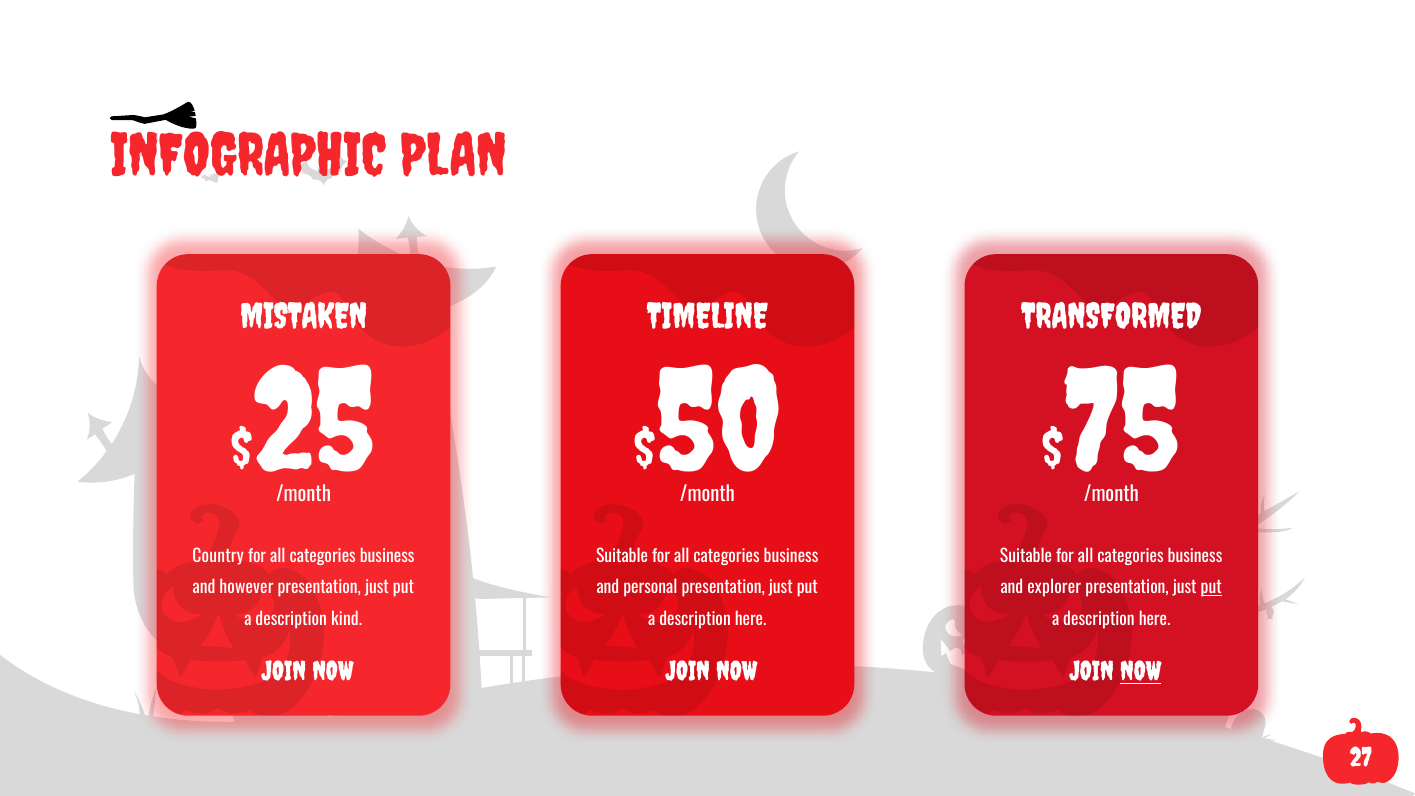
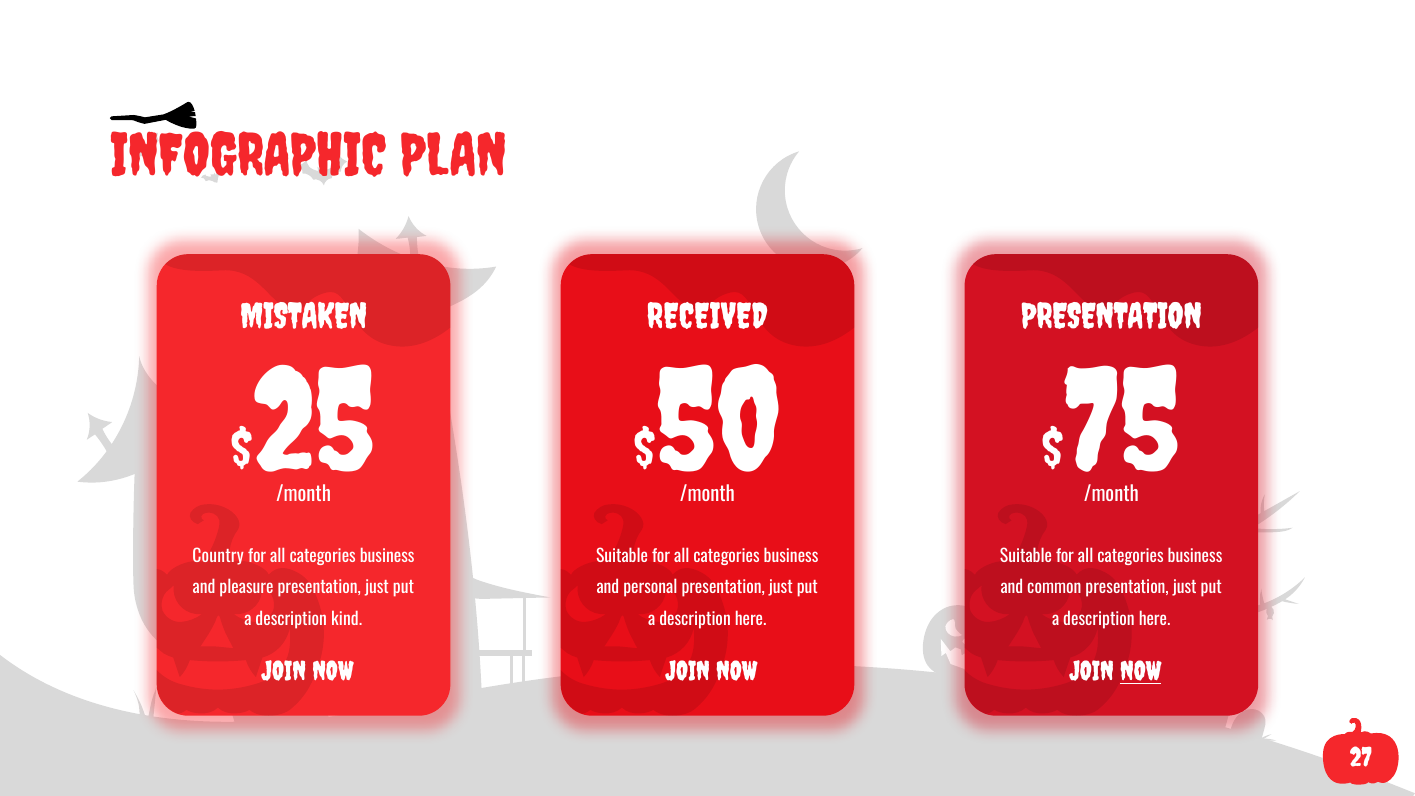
TIMELINE: TIMELINE -> RECEIVED
TRANSFORMED at (1111, 317): TRANSFORMED -> PRESENTATION
however: however -> pleasure
explorer: explorer -> common
put at (1211, 588) underline: present -> none
